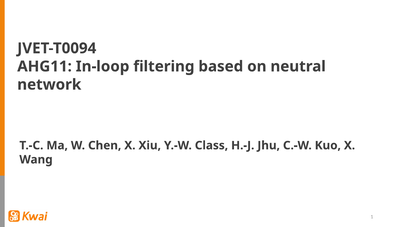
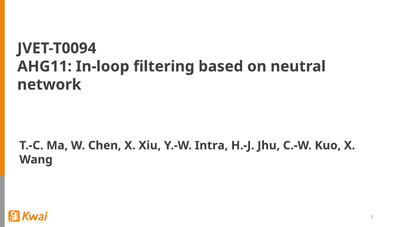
Class: Class -> Intra
